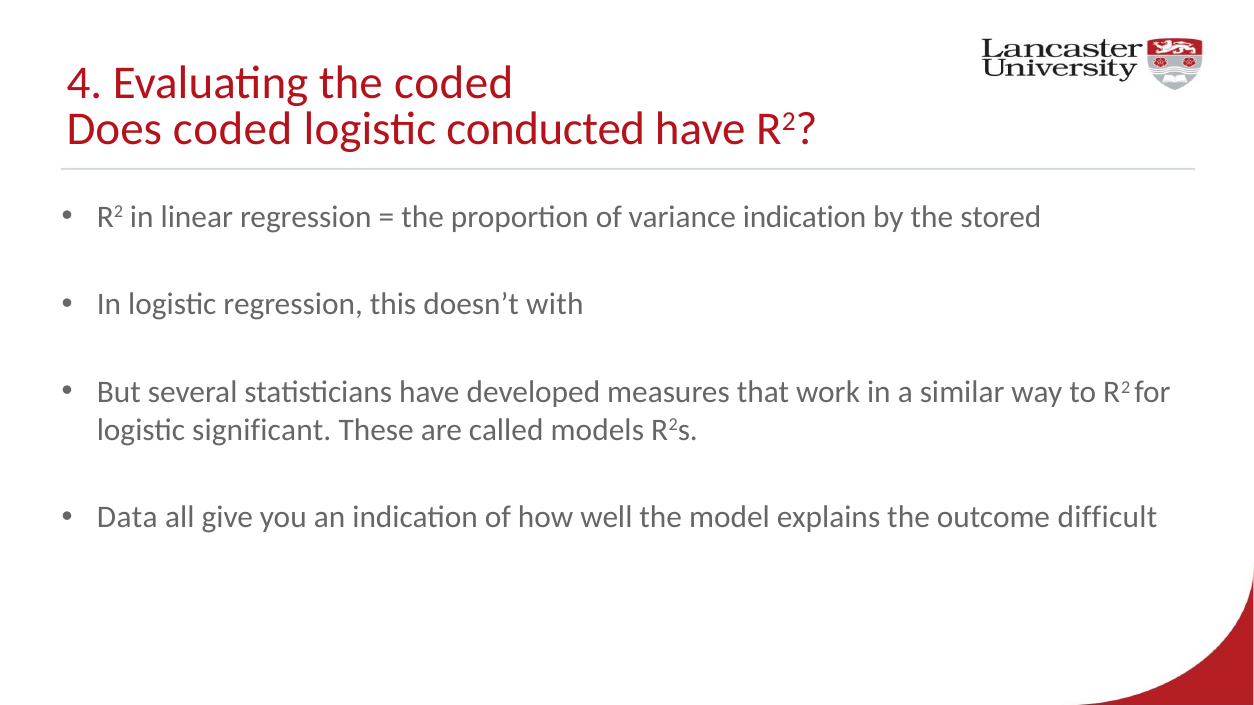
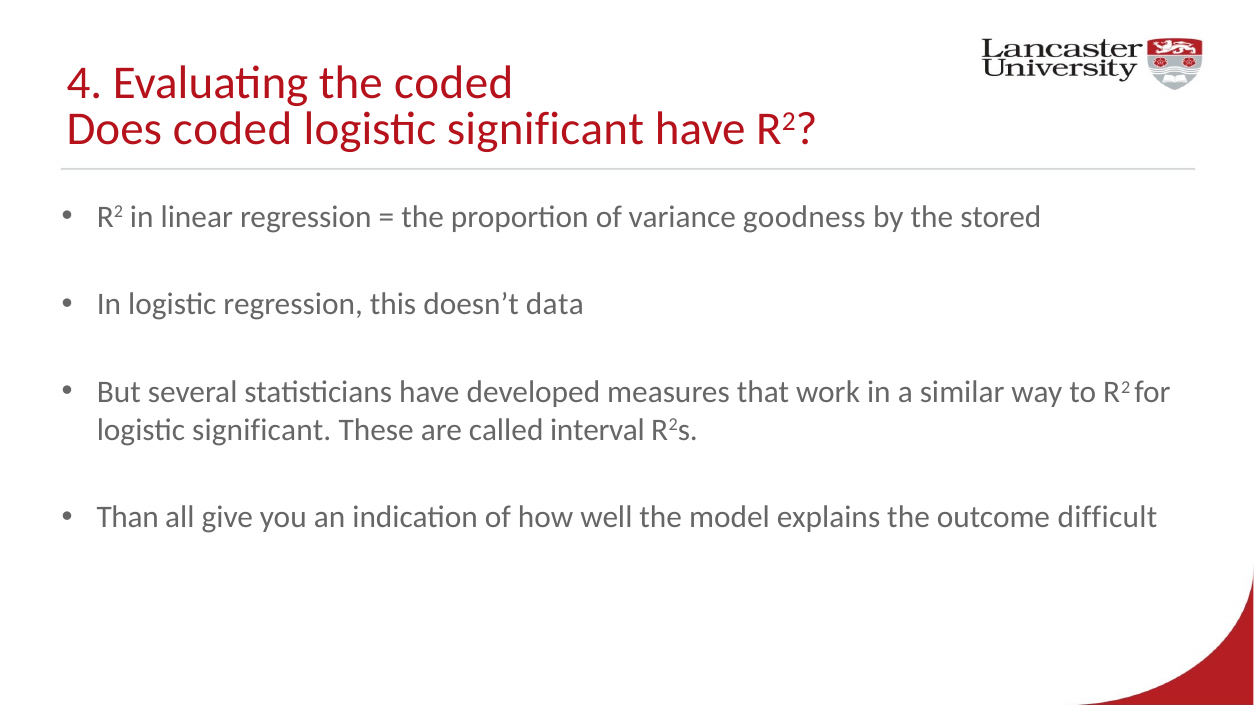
conducted at (546, 129): conducted -> significant
variance indication: indication -> goodness
with: with -> data
models: models -> interval
Data: Data -> Than
